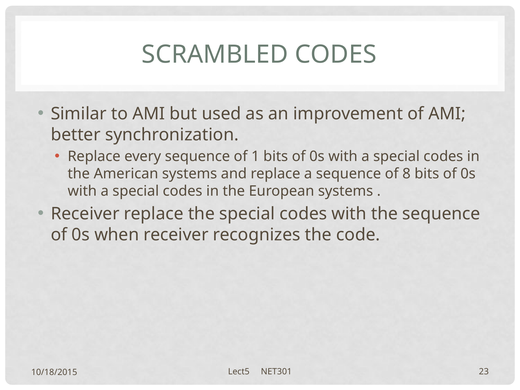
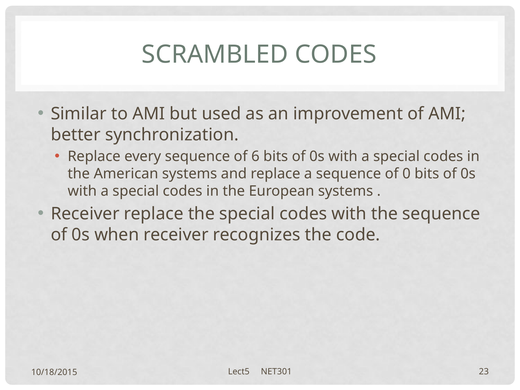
1: 1 -> 6
8: 8 -> 0
